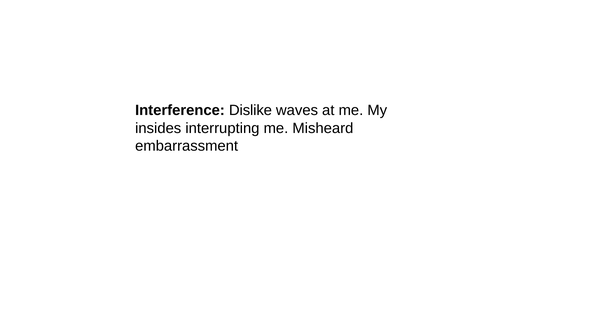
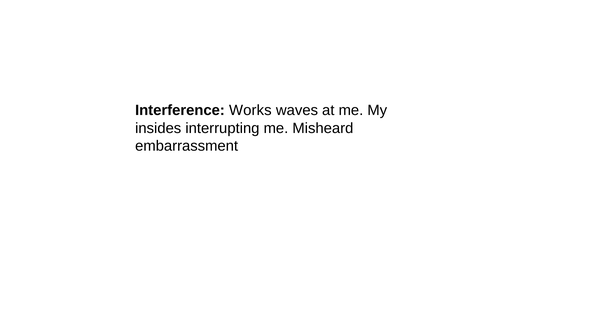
Dislike: Dislike -> Works
